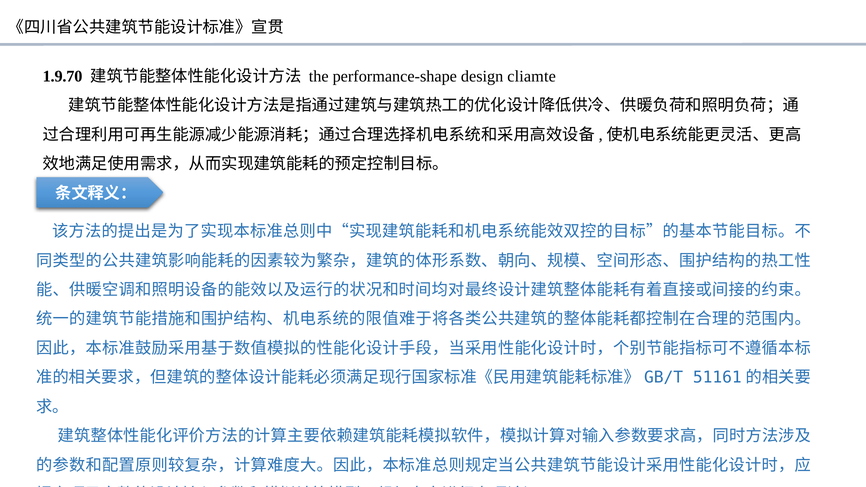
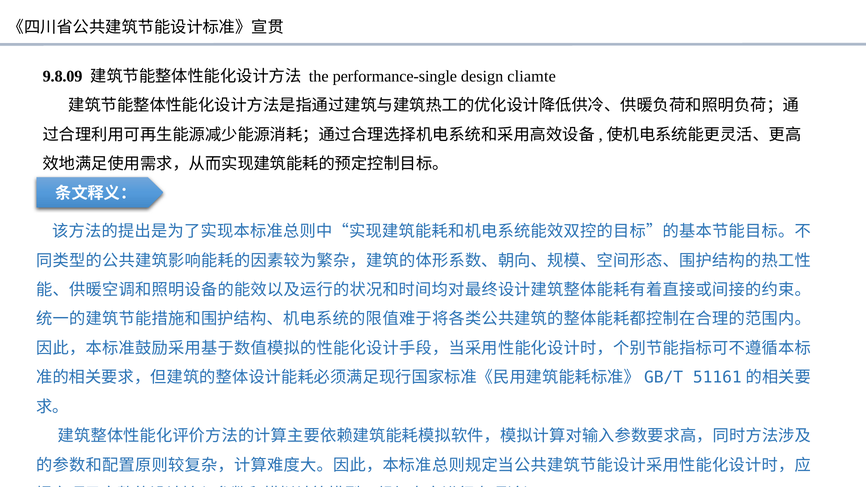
1.9.70: 1.9.70 -> 9.8.09
performance-shape: performance-shape -> performance-single
